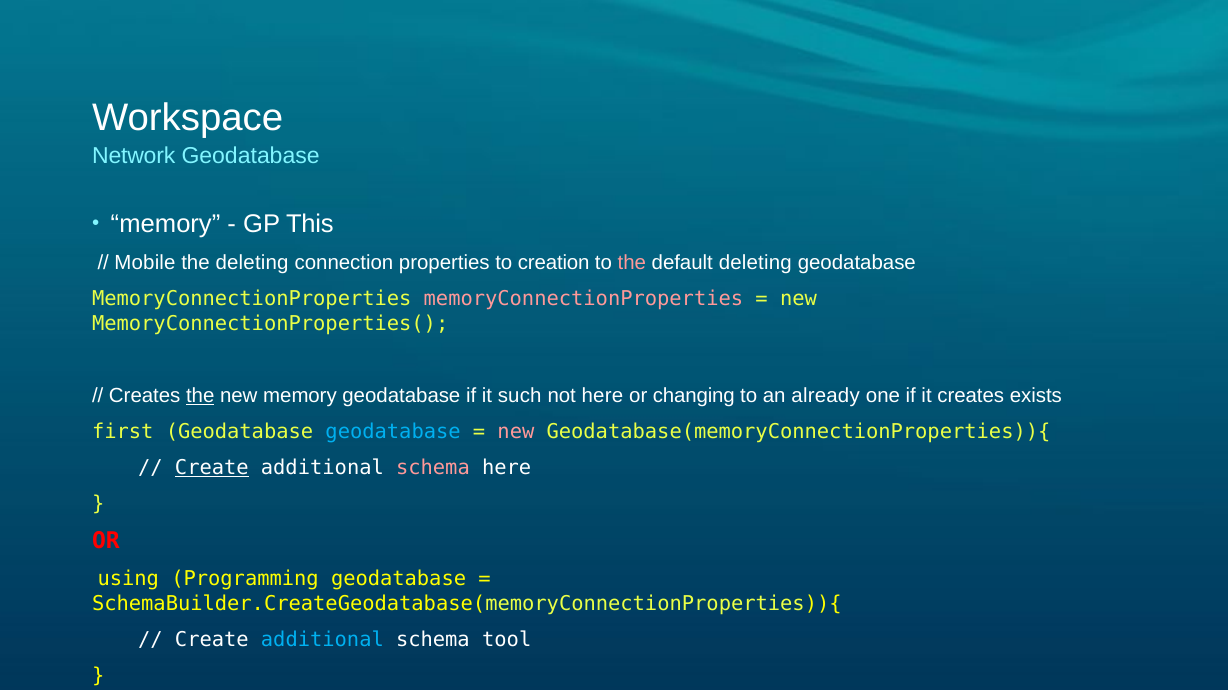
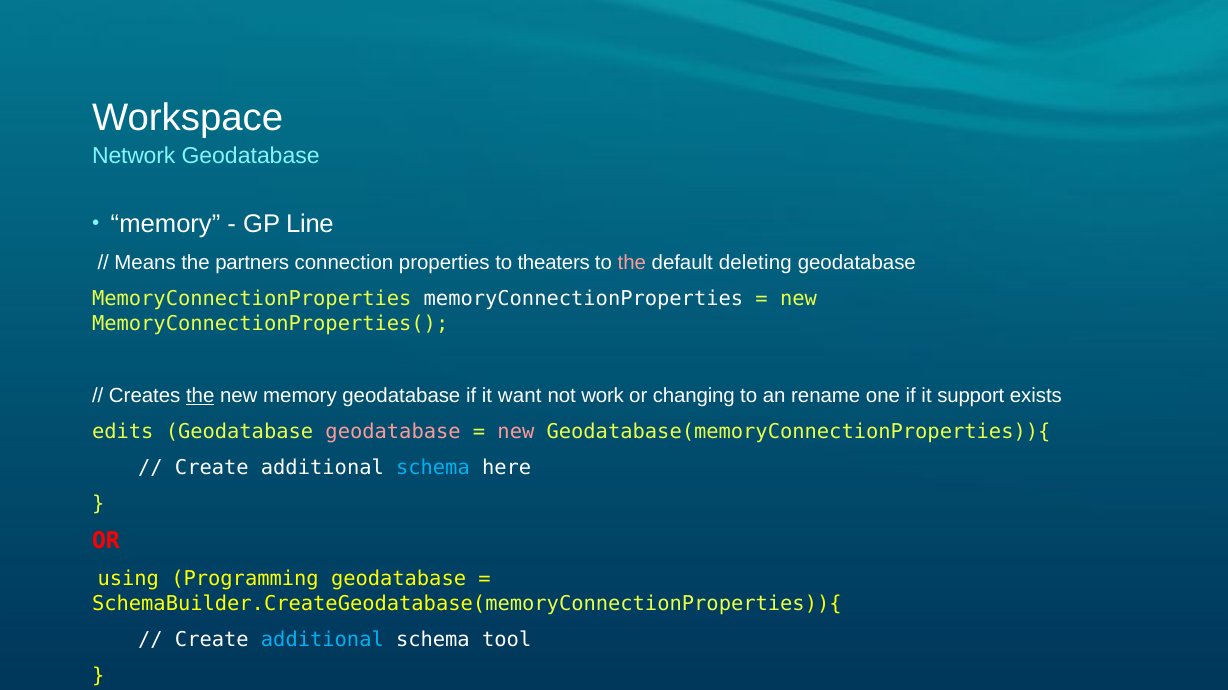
This: This -> Line
Mobile: Mobile -> Means
the deleting: deleting -> partners
creation: creation -> theaters
memoryConnectionProperties at (583, 299) colour: pink -> white
such: such -> want
not here: here -> work
already: already -> rename
it creates: creates -> support
first: first -> edits
geodatabase at (393, 432) colour: light blue -> pink
Create at (212, 468) underline: present -> none
schema at (433, 468) colour: pink -> light blue
